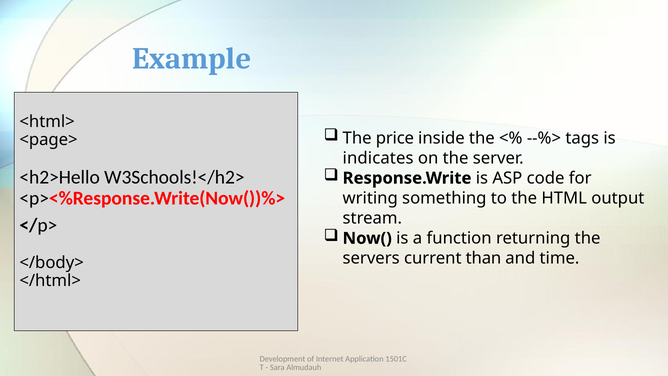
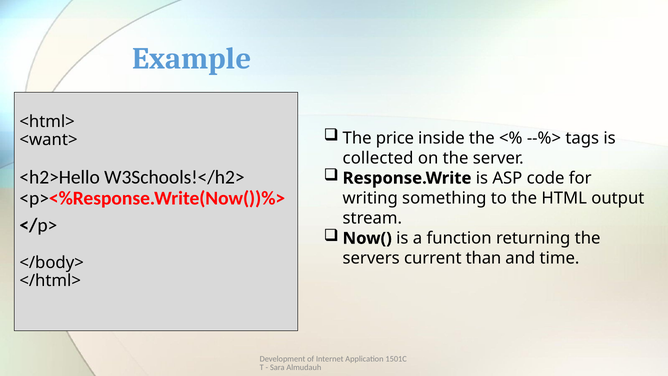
<page>: <page> -> <want>
indicates: indicates -> collected
